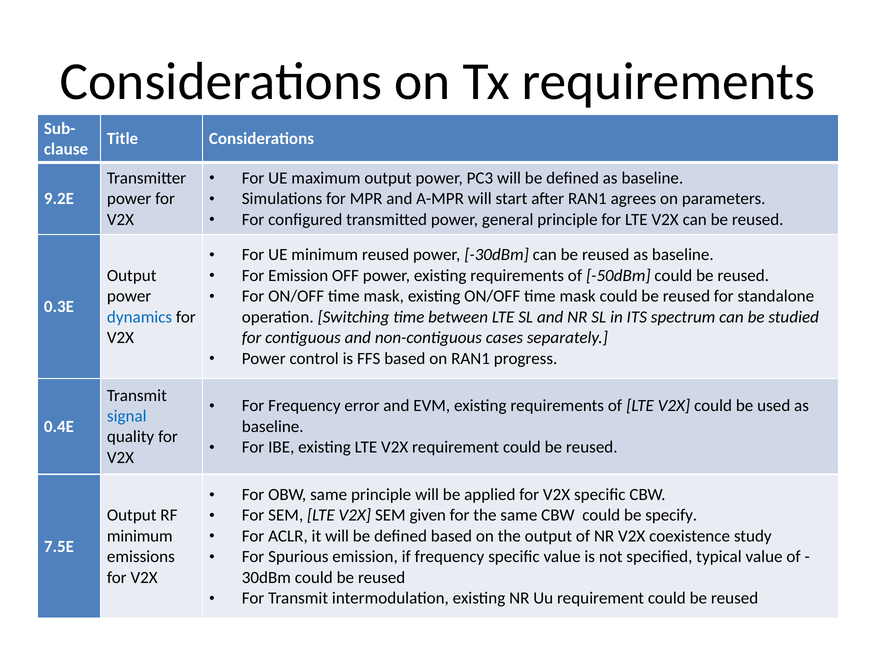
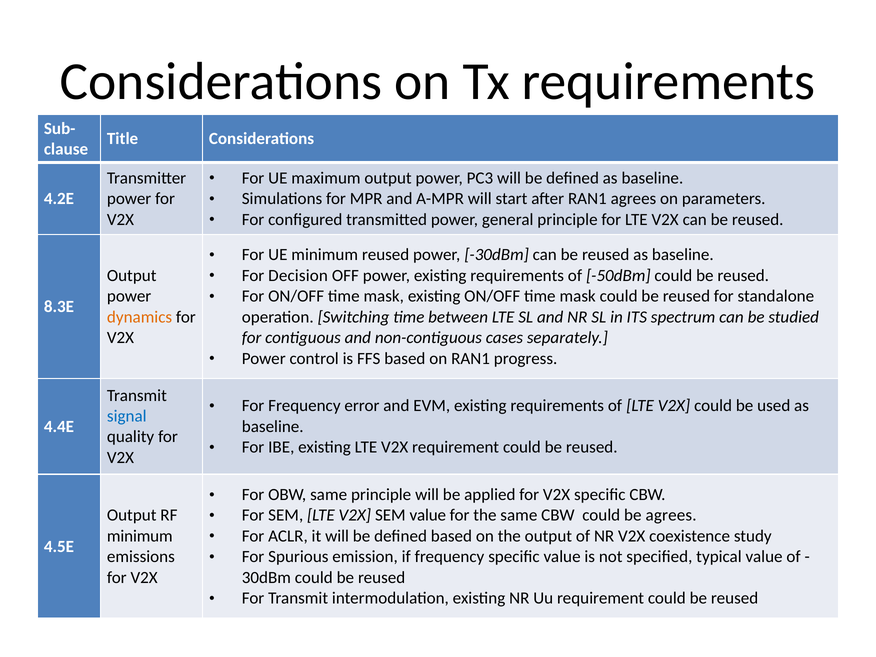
9.2E: 9.2E -> 4.2E
For Emission: Emission -> Decision
0.3E: 0.3E -> 8.3E
dynamics colour: blue -> orange
0.4E: 0.4E -> 4.4E
SEM given: given -> value
be specify: specify -> agrees
7.5E: 7.5E -> 4.5E
